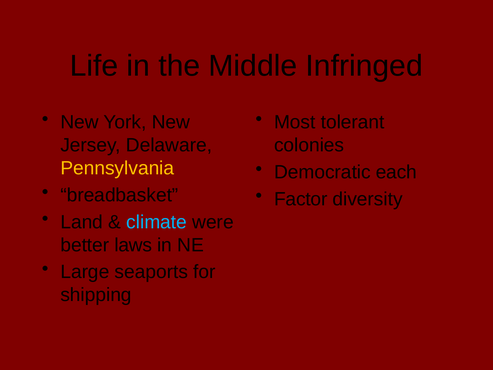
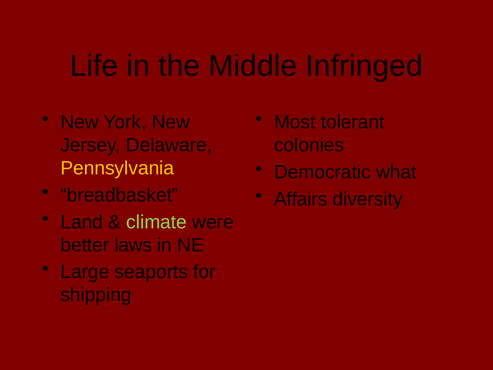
each: each -> what
Factor: Factor -> Affairs
climate colour: light blue -> light green
